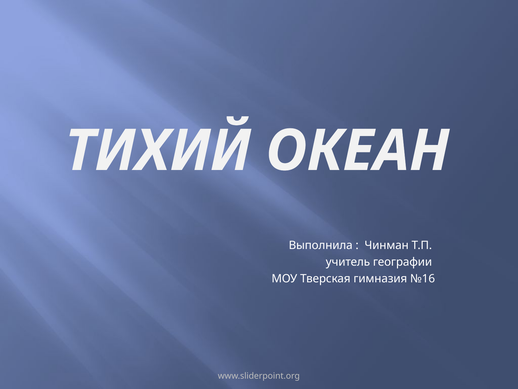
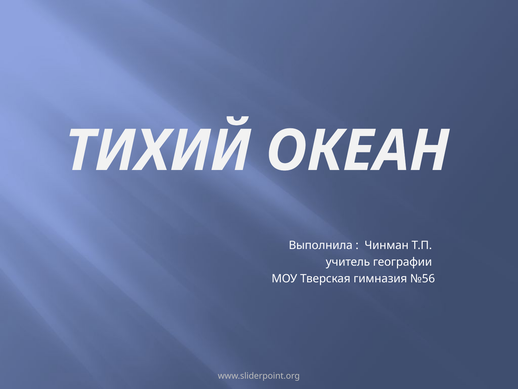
№16: №16 -> №56
